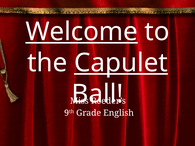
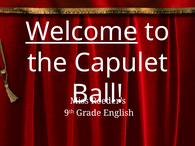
Capulet underline: present -> none
